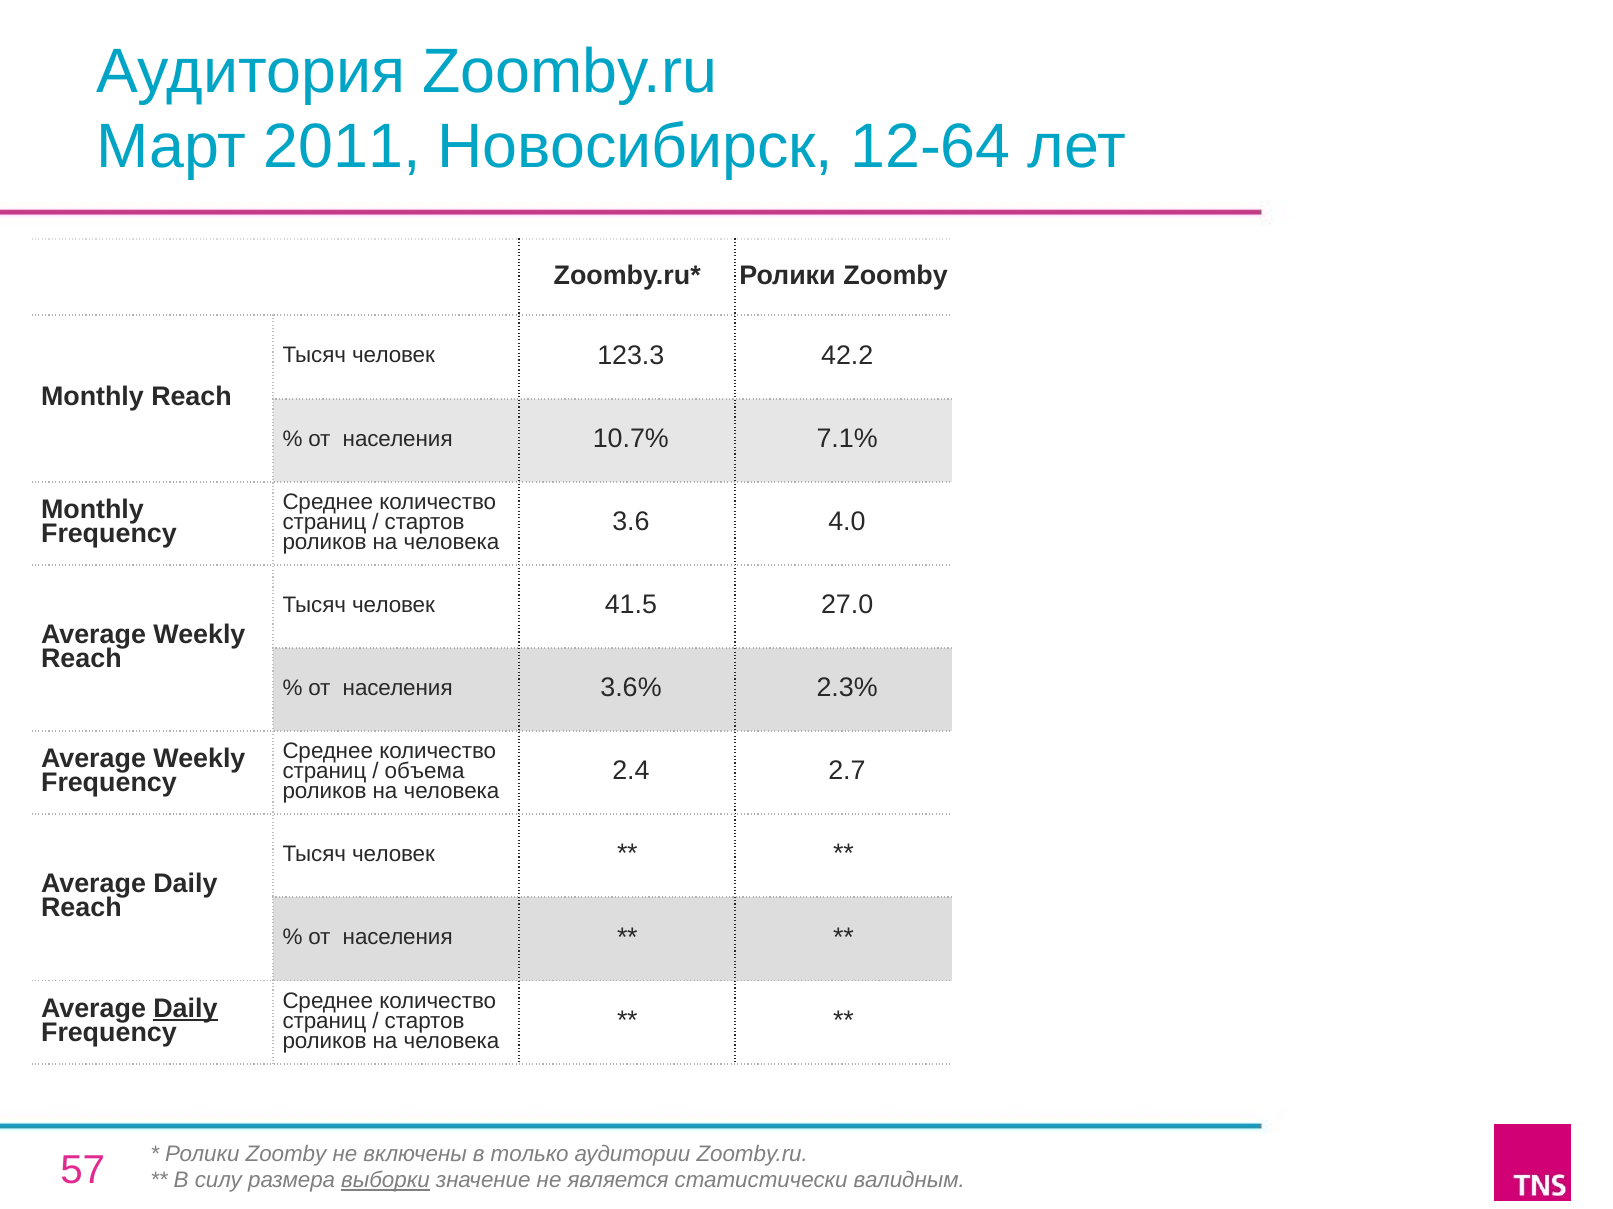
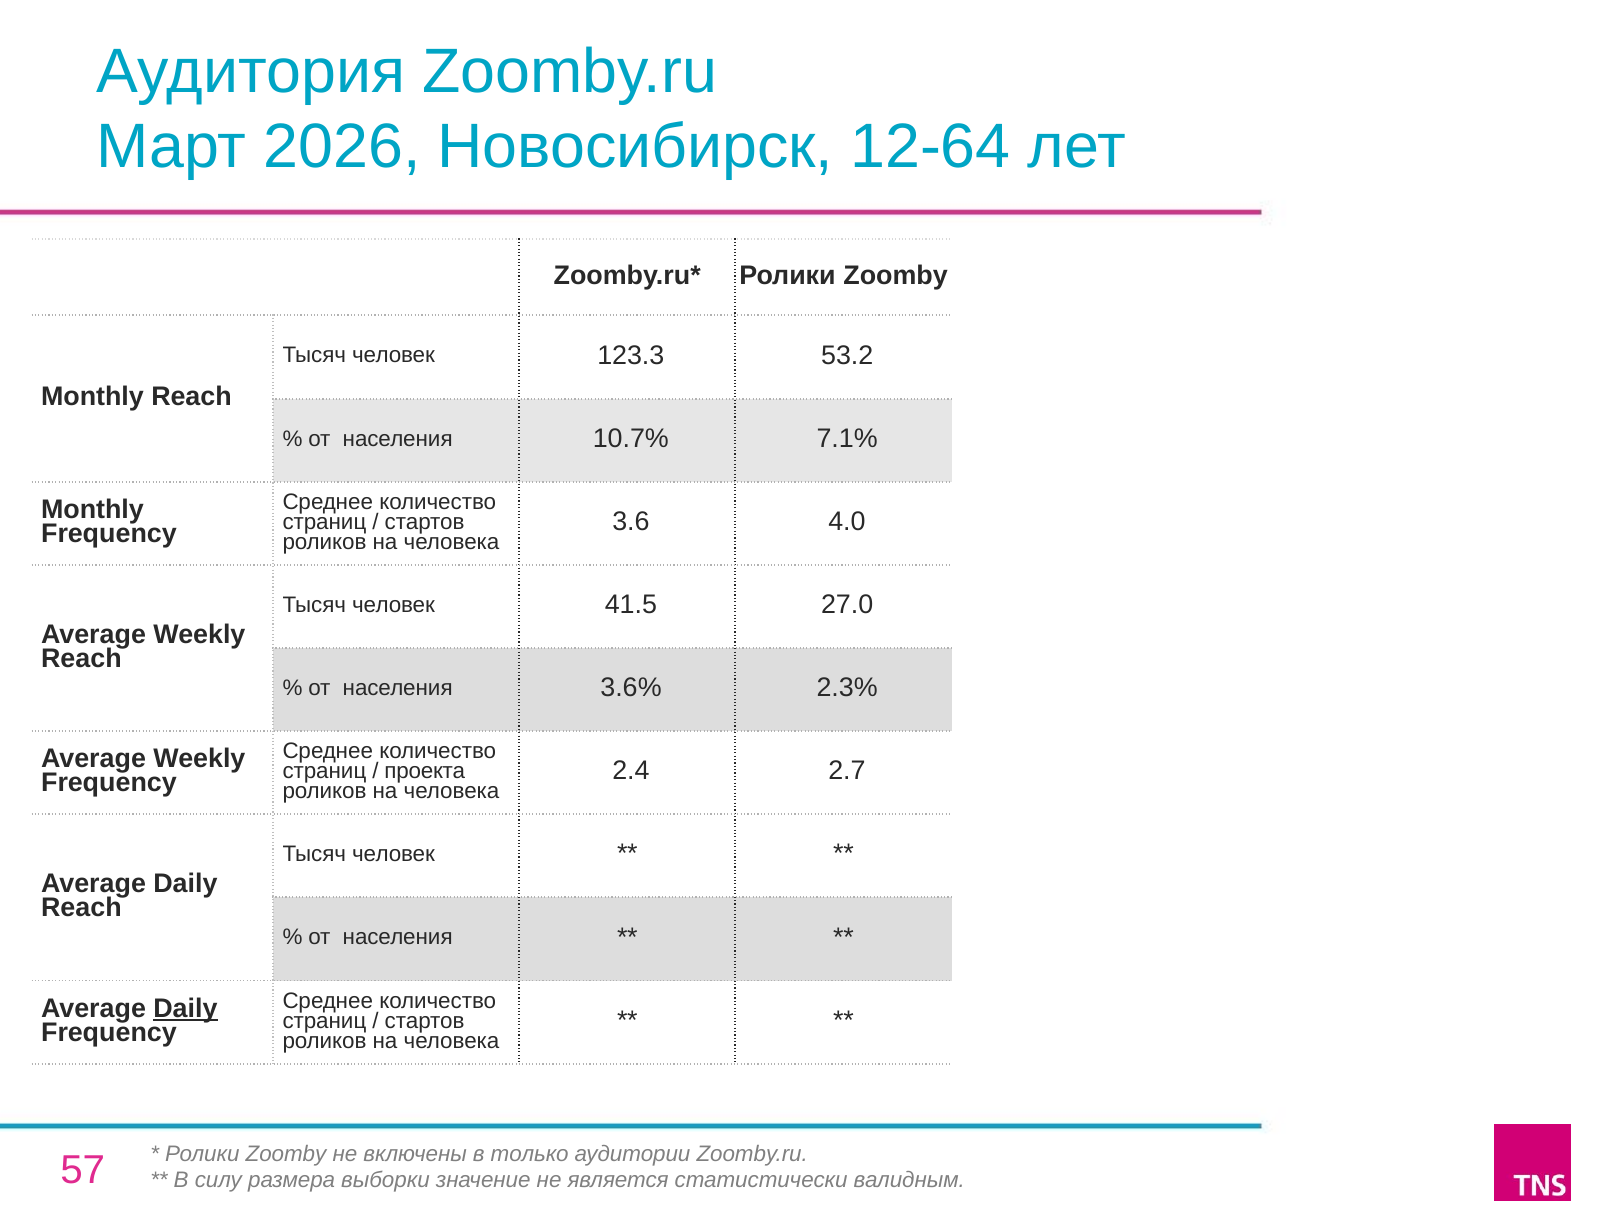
2011: 2011 -> 2026
42.2: 42.2 -> 53.2
объема: объема -> проекта
выборки underline: present -> none
